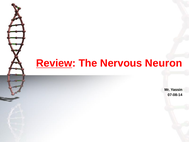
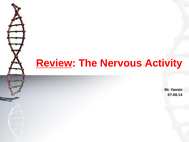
Neuron: Neuron -> Activity
